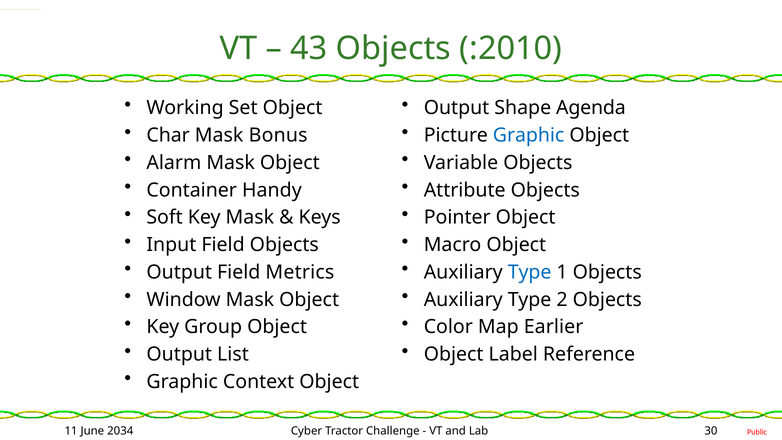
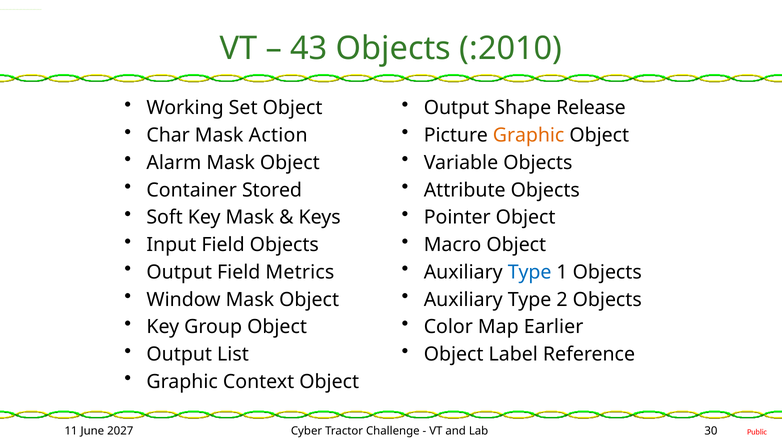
Agenda: Agenda -> Release
Bonus: Bonus -> Action
Graphic at (529, 135) colour: blue -> orange
Handy: Handy -> Stored
2034: 2034 -> 2027
